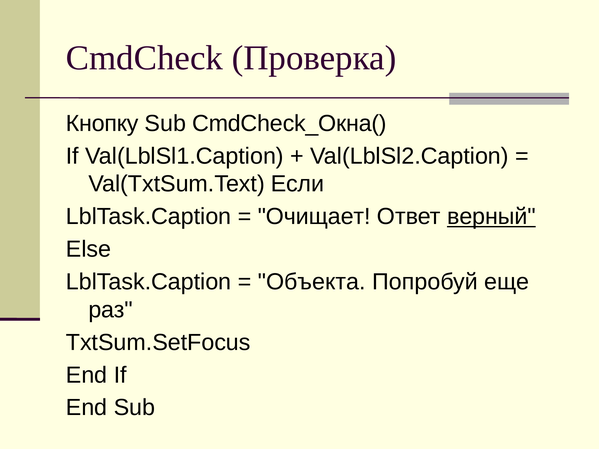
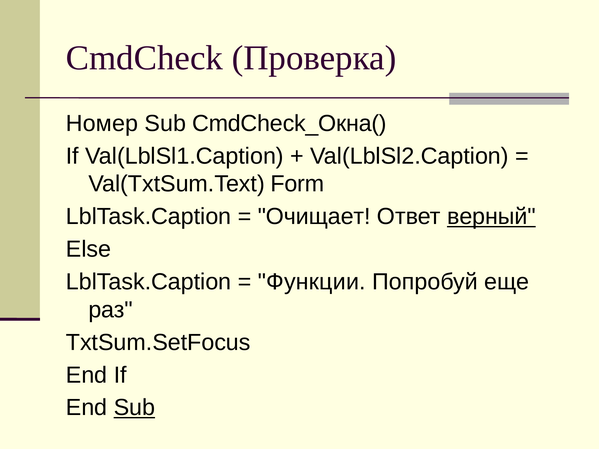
Кнопку: Кнопку -> Номер
Если: Если -> Form
Объекта: Объекта -> Функции
Sub at (134, 408) underline: none -> present
